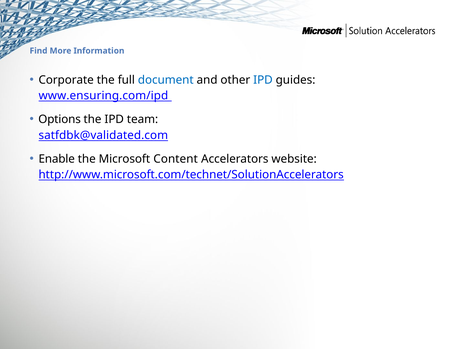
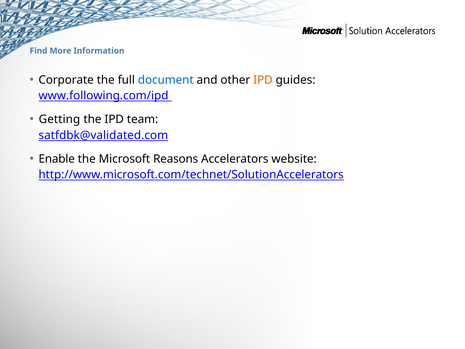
IPD at (263, 80) colour: blue -> orange
www.ensuring.com/ipd: www.ensuring.com/ipd -> www.following.com/ipd
Options: Options -> Getting
Content: Content -> Reasons
